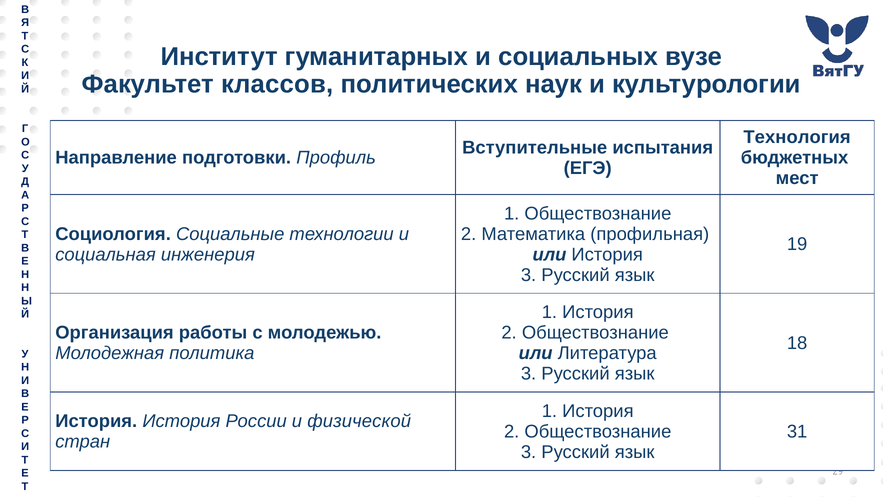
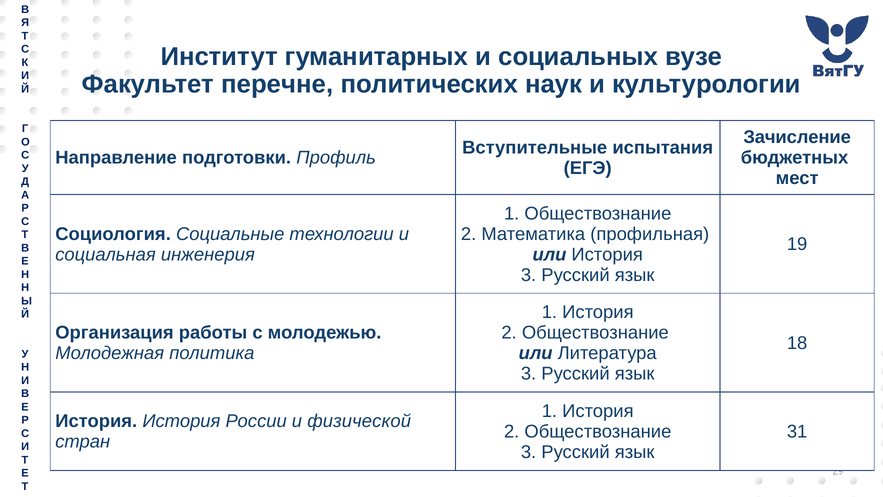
классов: классов -> перечне
Технология: Технология -> Зачисление
